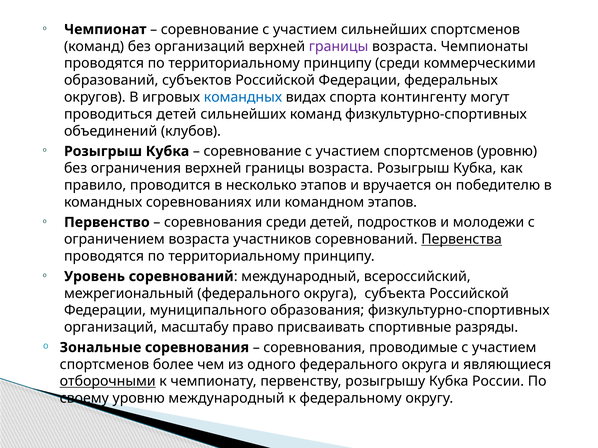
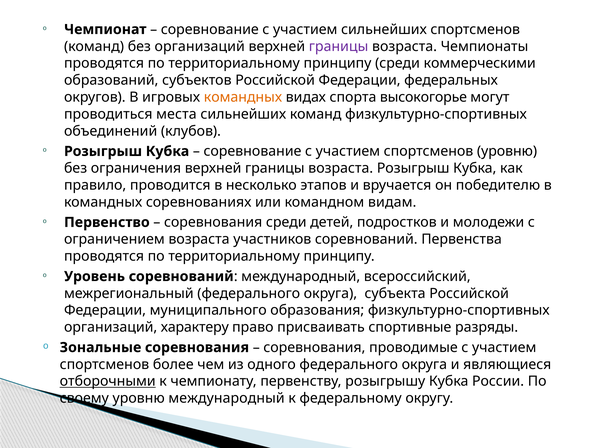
командных at (243, 97) colour: blue -> orange
контингенту: контингенту -> высокогорье
проводиться детей: детей -> места
командном этапов: этапов -> видам
Первенства underline: present -> none
масштабу: масштабу -> характеру
